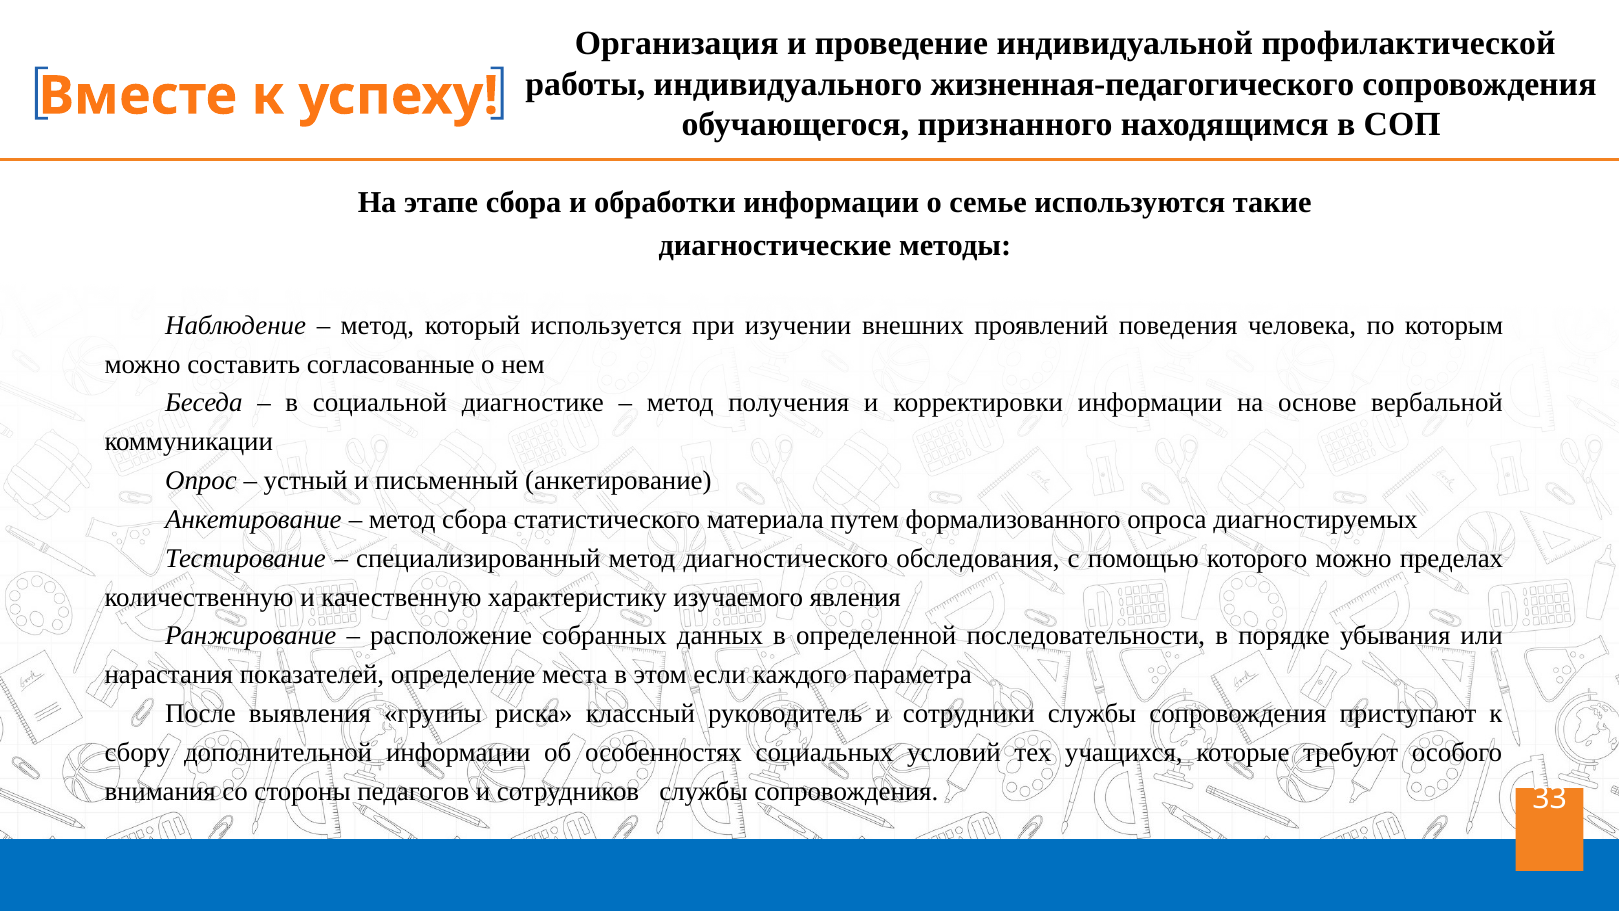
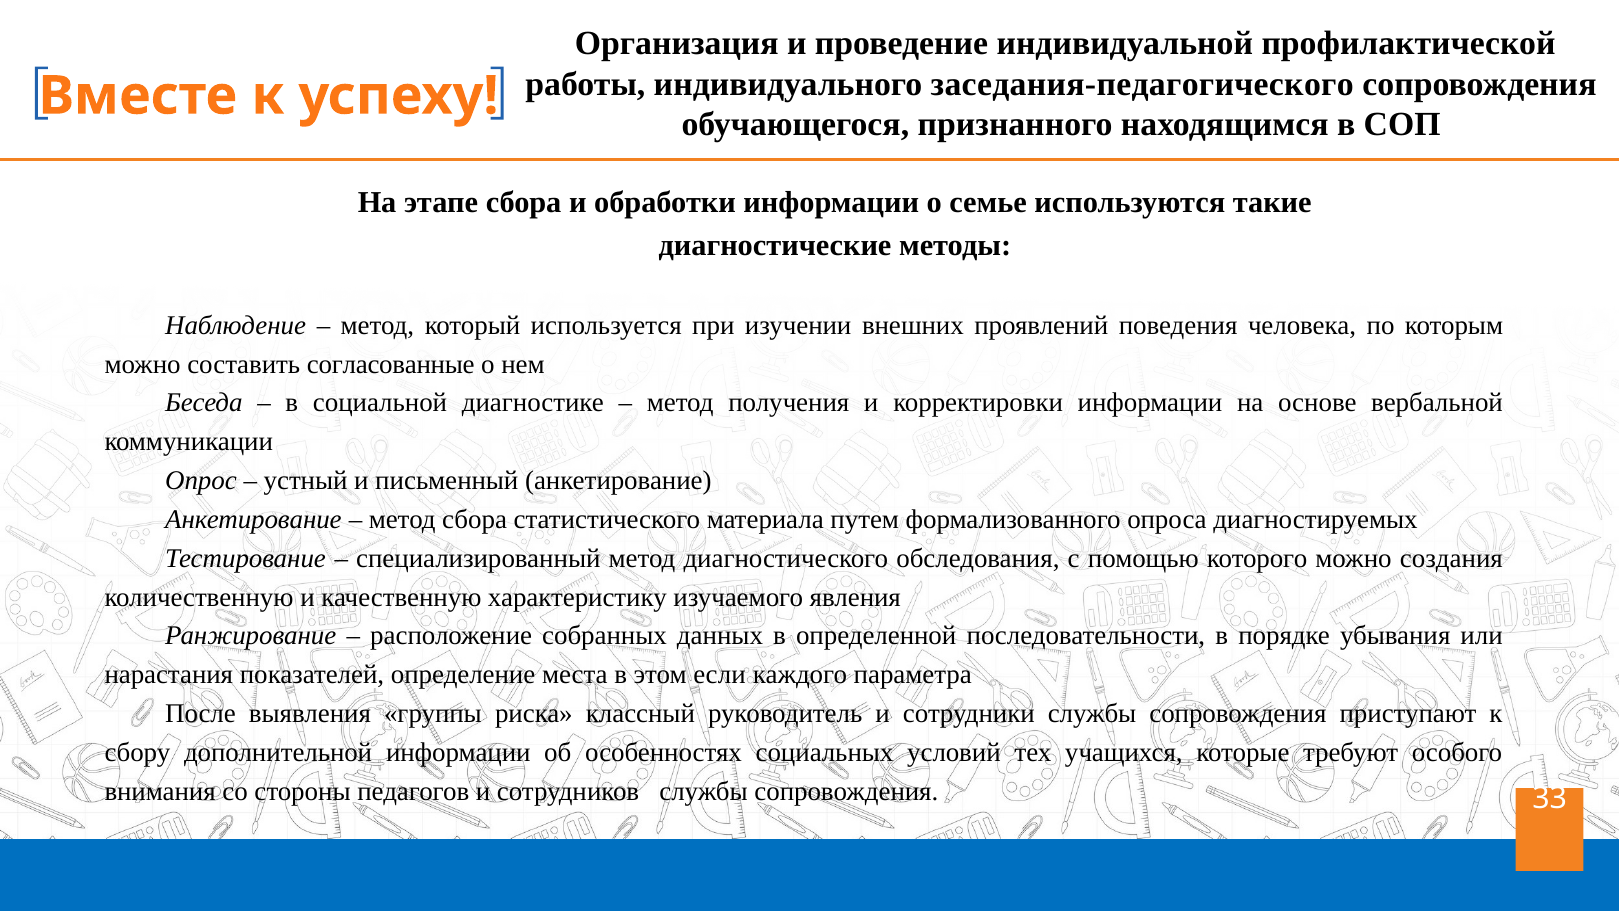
жизненная-педагогического: жизненная-педагогического -> заседания-педагогического
пределах: пределах -> создания
